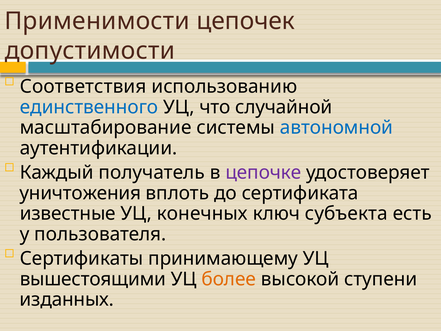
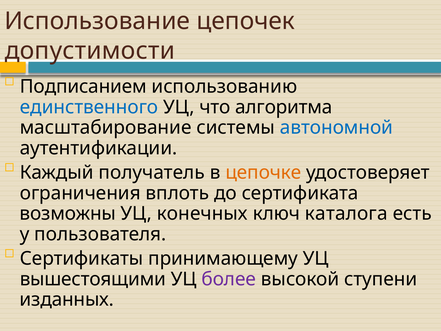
Применимости: Применимости -> Использование
Соответствия: Соответствия -> Подписанием
случайной: случайной -> алгоритма
цепочке colour: purple -> orange
уничтожения: уничтожения -> ограничения
известные: известные -> возможны
субъекта: субъекта -> каталога
более colour: orange -> purple
